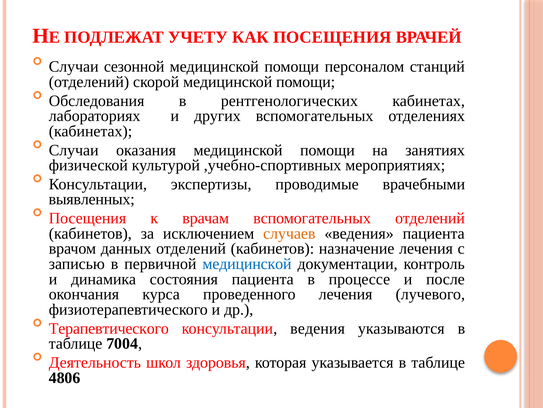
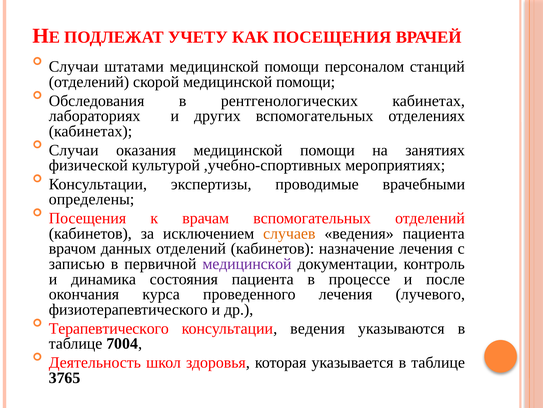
сезонной: сезонной -> штатами
выявленных: выявленных -> определены
медицинской at (247, 263) colour: blue -> purple
4806: 4806 -> 3765
